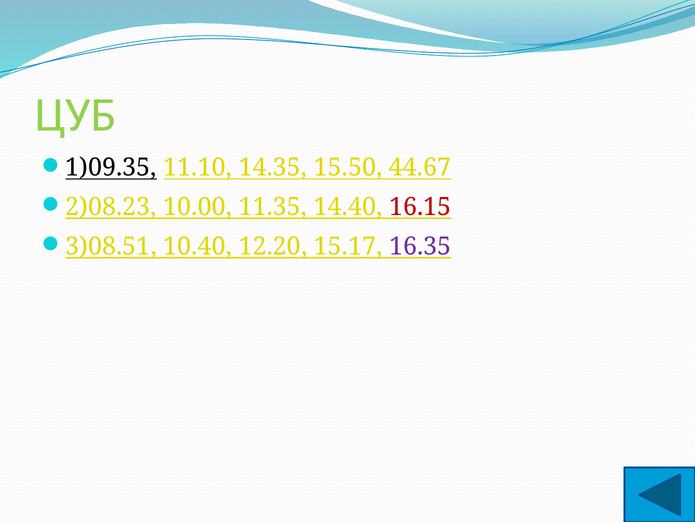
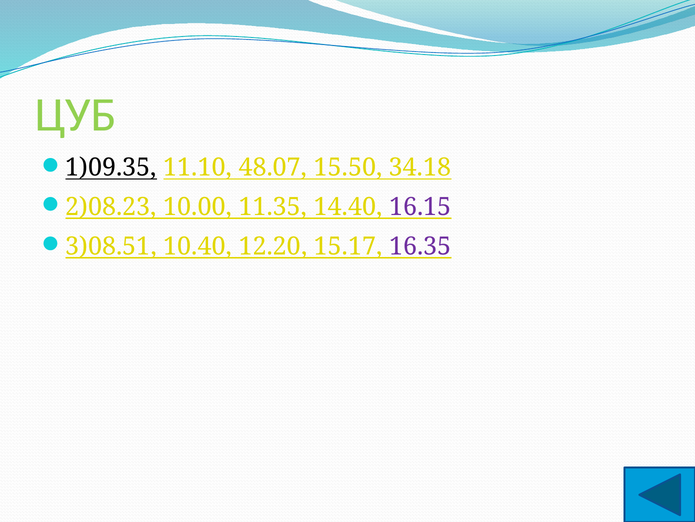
14.35: 14.35 -> 48.07
44.67: 44.67 -> 34.18
16.15 colour: red -> purple
